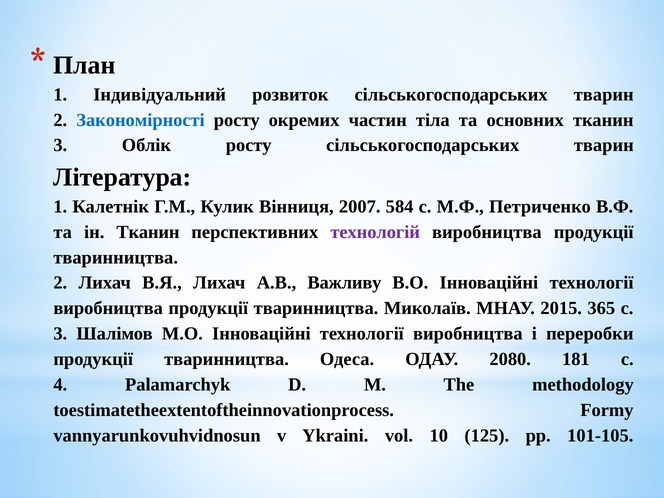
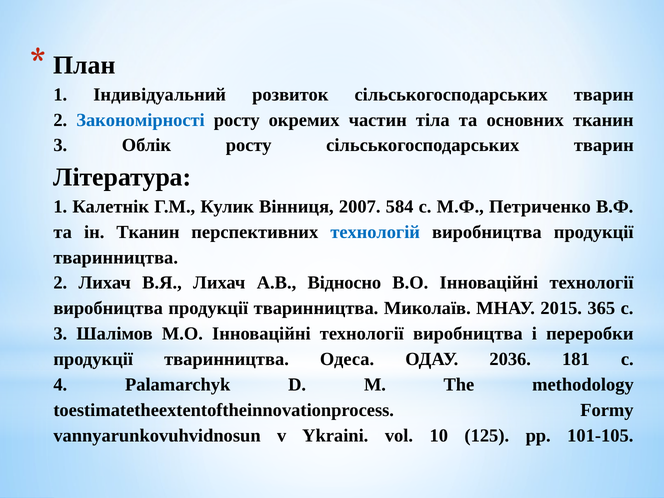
технологій colour: purple -> blue
Важливу: Важливу -> Відносно
2080: 2080 -> 2036
